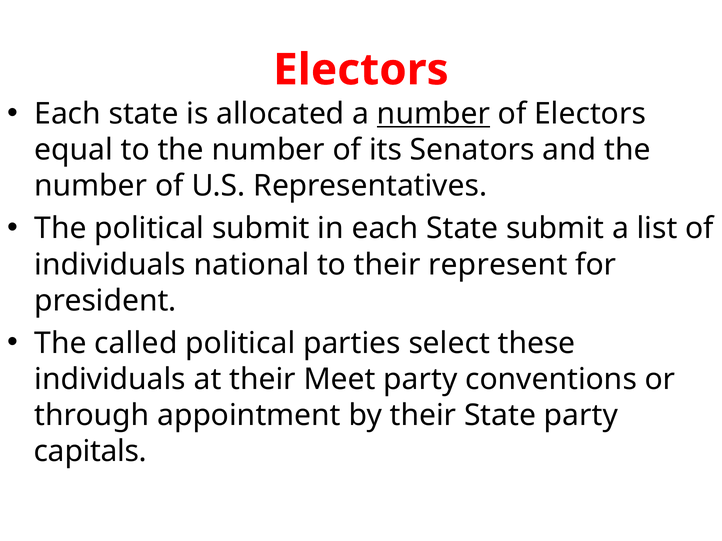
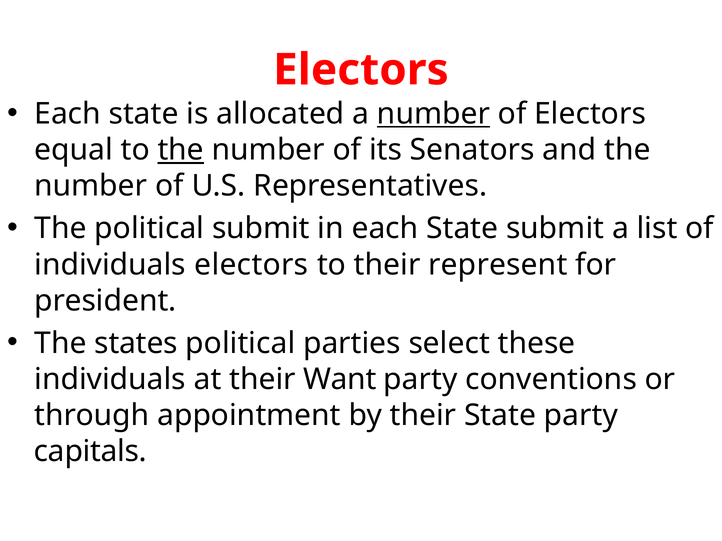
the at (181, 150) underline: none -> present
individuals national: national -> electors
called: called -> states
Meet: Meet -> Want
